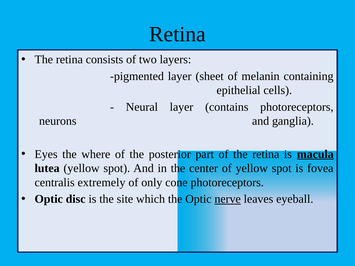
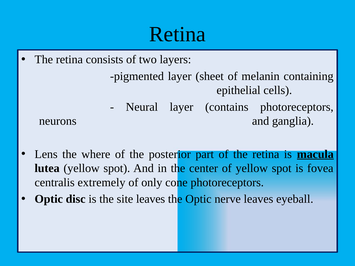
Eyes: Eyes -> Lens
site which: which -> leaves
nerve underline: present -> none
